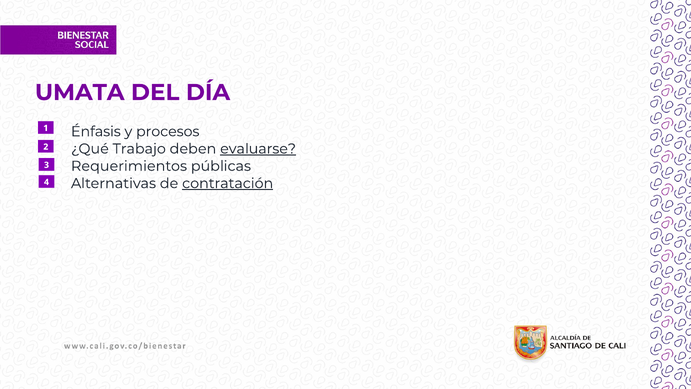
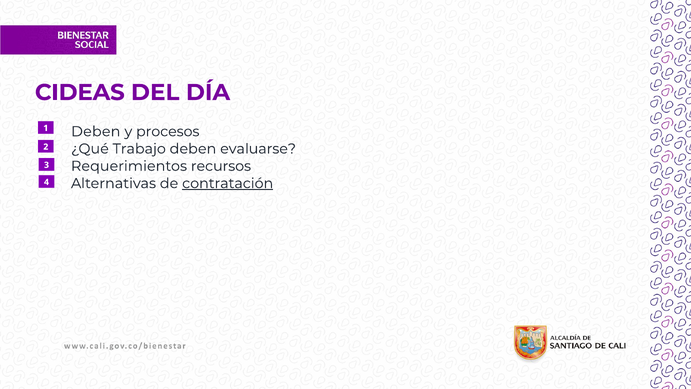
UMATA: UMATA -> CIDEAS
Énfasis at (96, 131): Énfasis -> Deben
evaluarse underline: present -> none
públicas: públicas -> recursos
